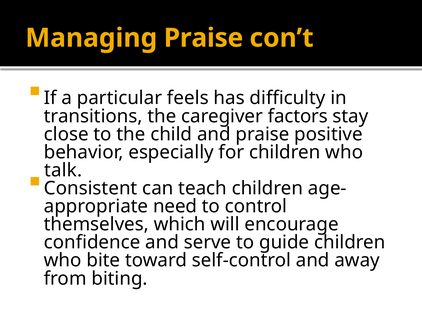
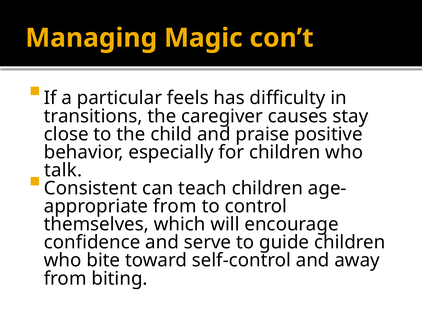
Managing Praise: Praise -> Magic
factors: factors -> causes
need at (175, 206): need -> from
